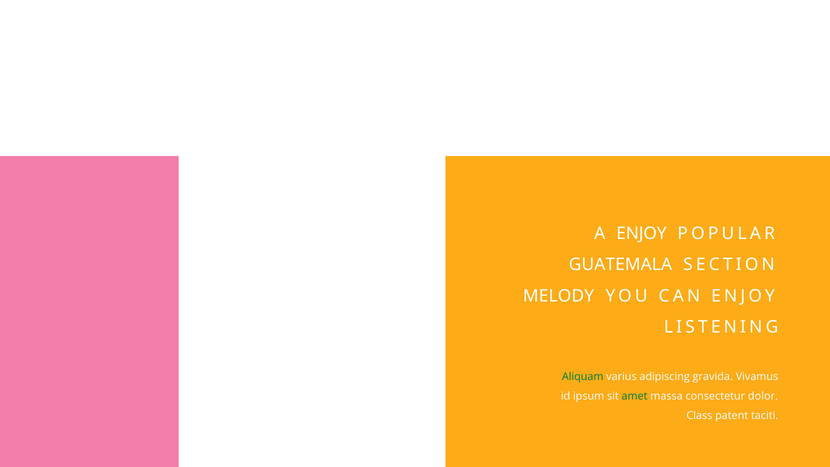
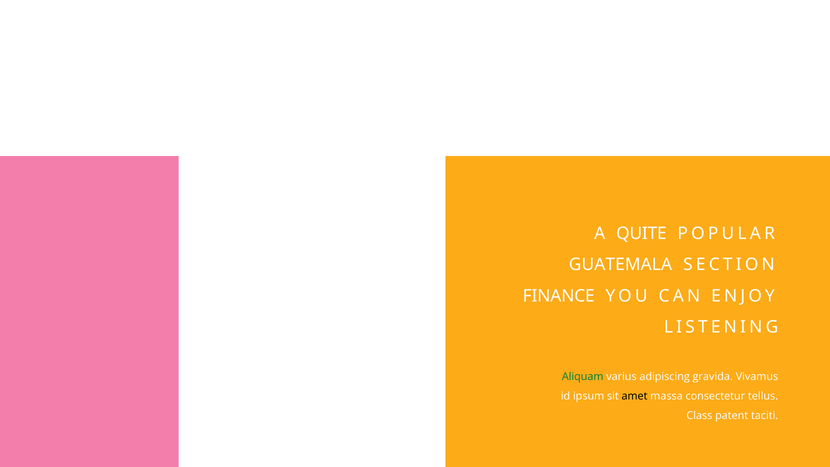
A ENJOY: ENJOY -> QUITE
MELODY: MELODY -> FINANCE
amet colour: green -> black
dolor: dolor -> tellus
